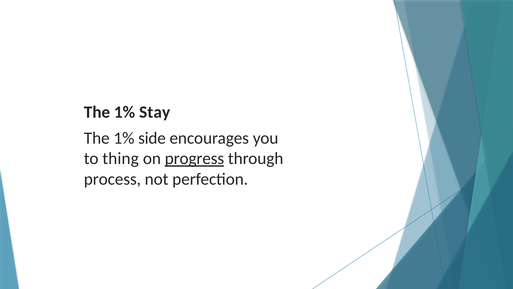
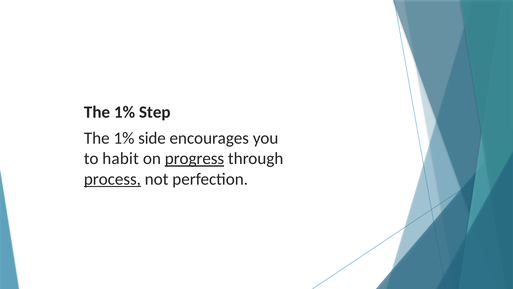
Stay: Stay -> Step
thing: thing -> habit
process underline: none -> present
